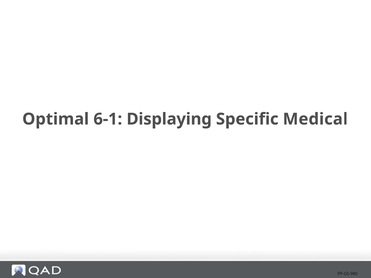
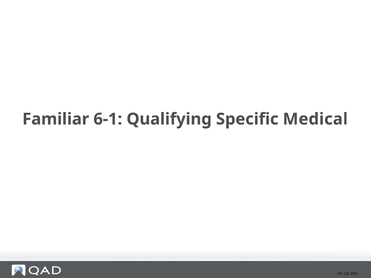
Optimal: Optimal -> Familiar
Displaying: Displaying -> Qualifying
